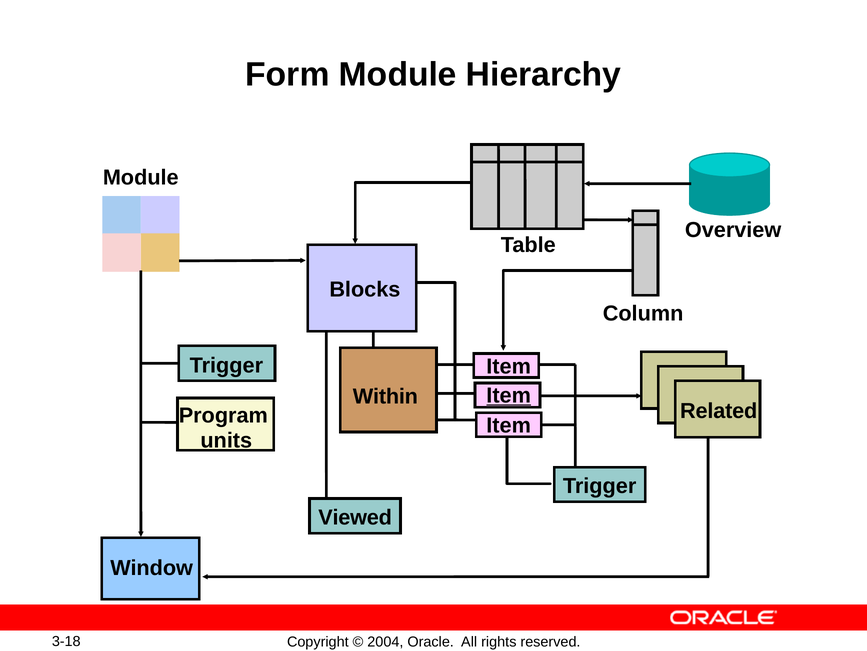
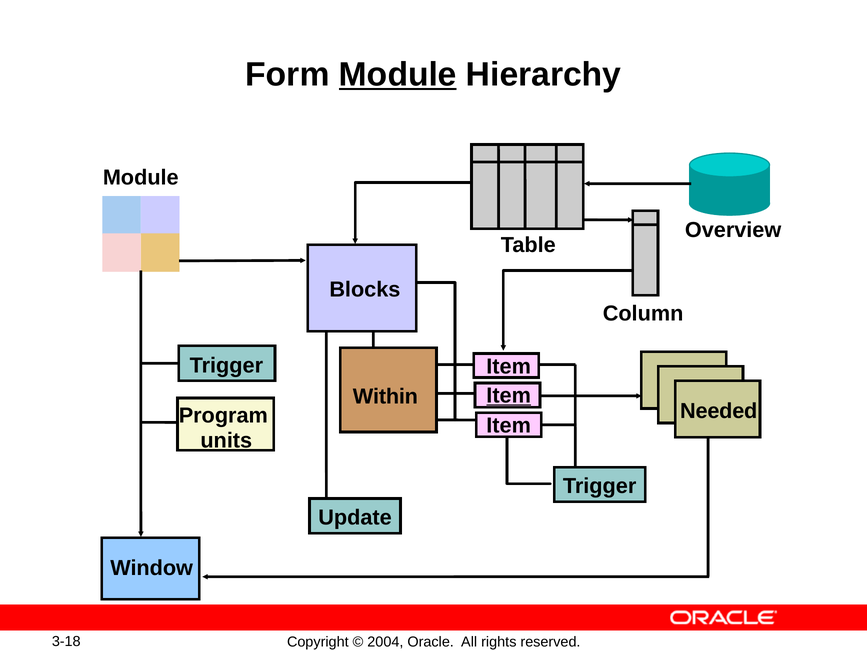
Module at (398, 74) underline: none -> present
Related: Related -> Needed
Viewed: Viewed -> Update
